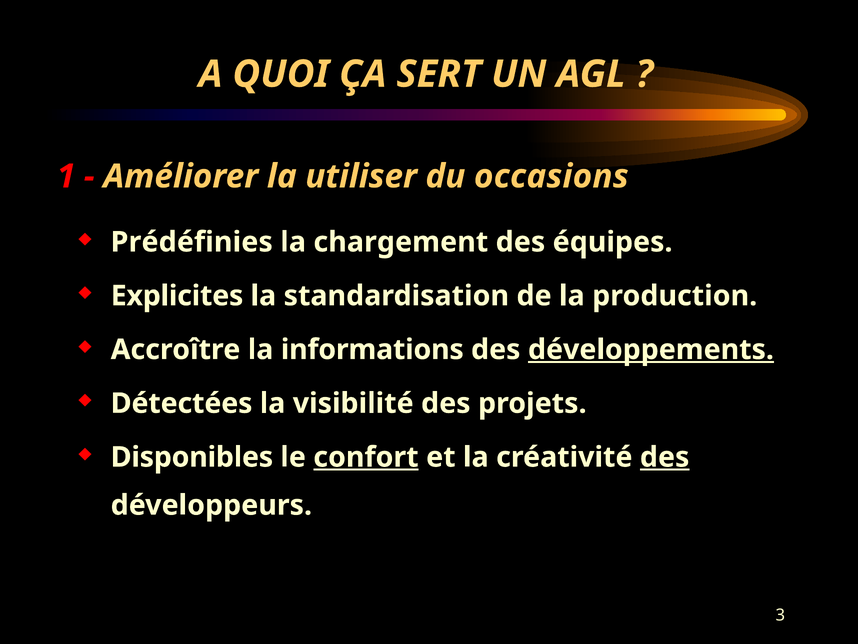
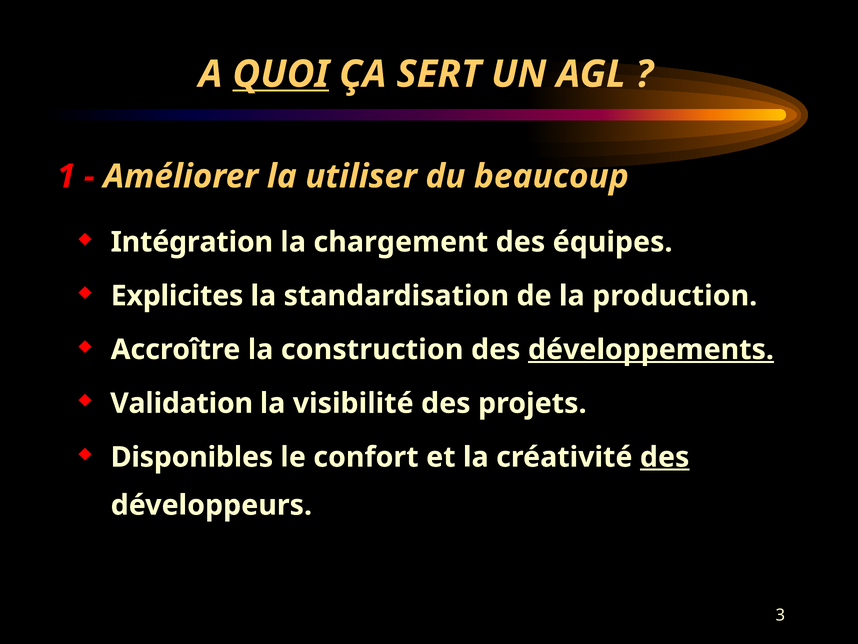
QUOI underline: none -> present
occasions: occasions -> beaucoup
Prédéfinies: Prédéfinies -> Intégration
informations: informations -> construction
Détectées: Détectées -> Validation
confort underline: present -> none
